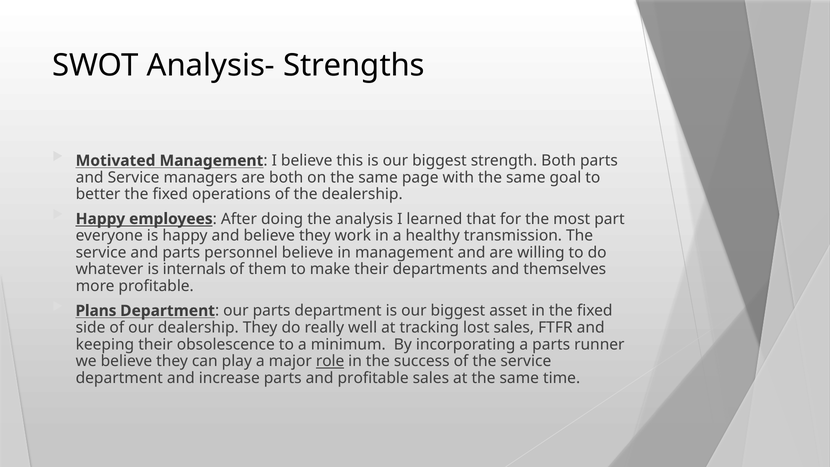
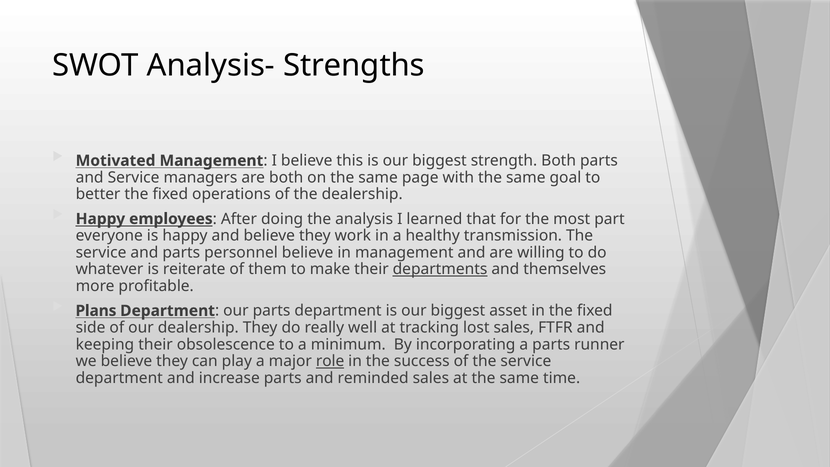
internals: internals -> reiterate
departments underline: none -> present
and profitable: profitable -> reminded
